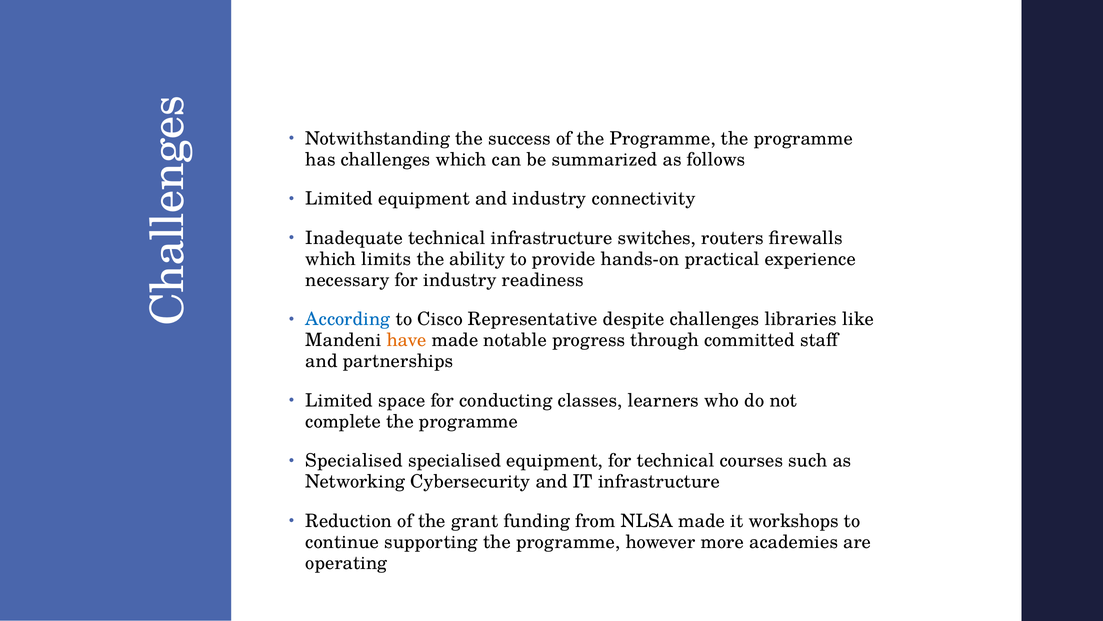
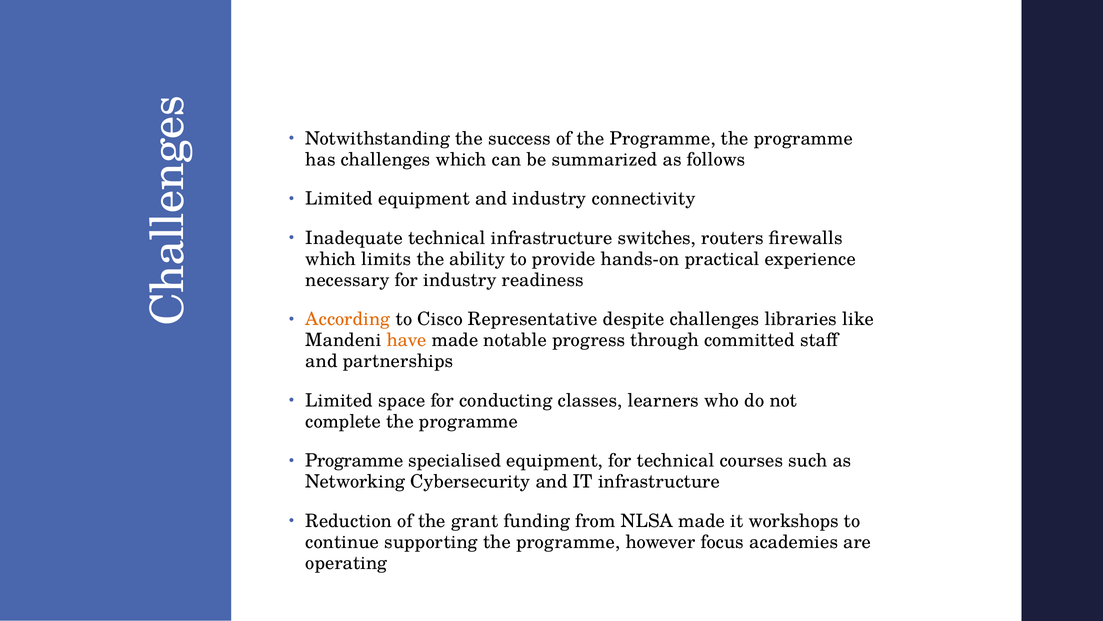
According colour: blue -> orange
Specialised at (354, 460): Specialised -> Programme
more: more -> focus
